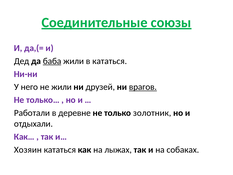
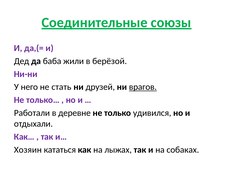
баба underline: present -> none
в кататься: кататься -> берёзой
не жили: жили -> стать
золотник: золотник -> удивился
